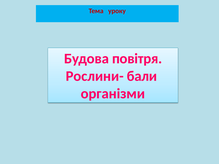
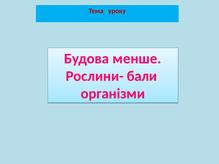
повітря: повітря -> менше
